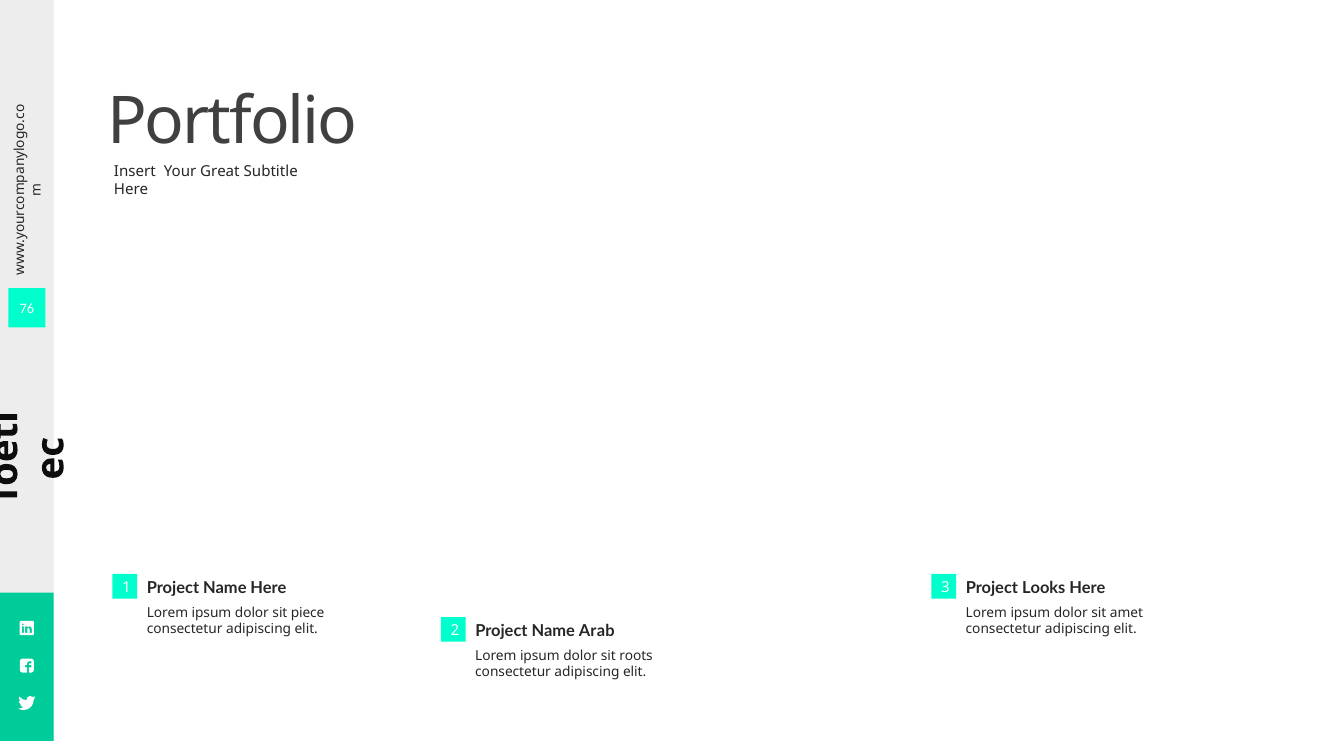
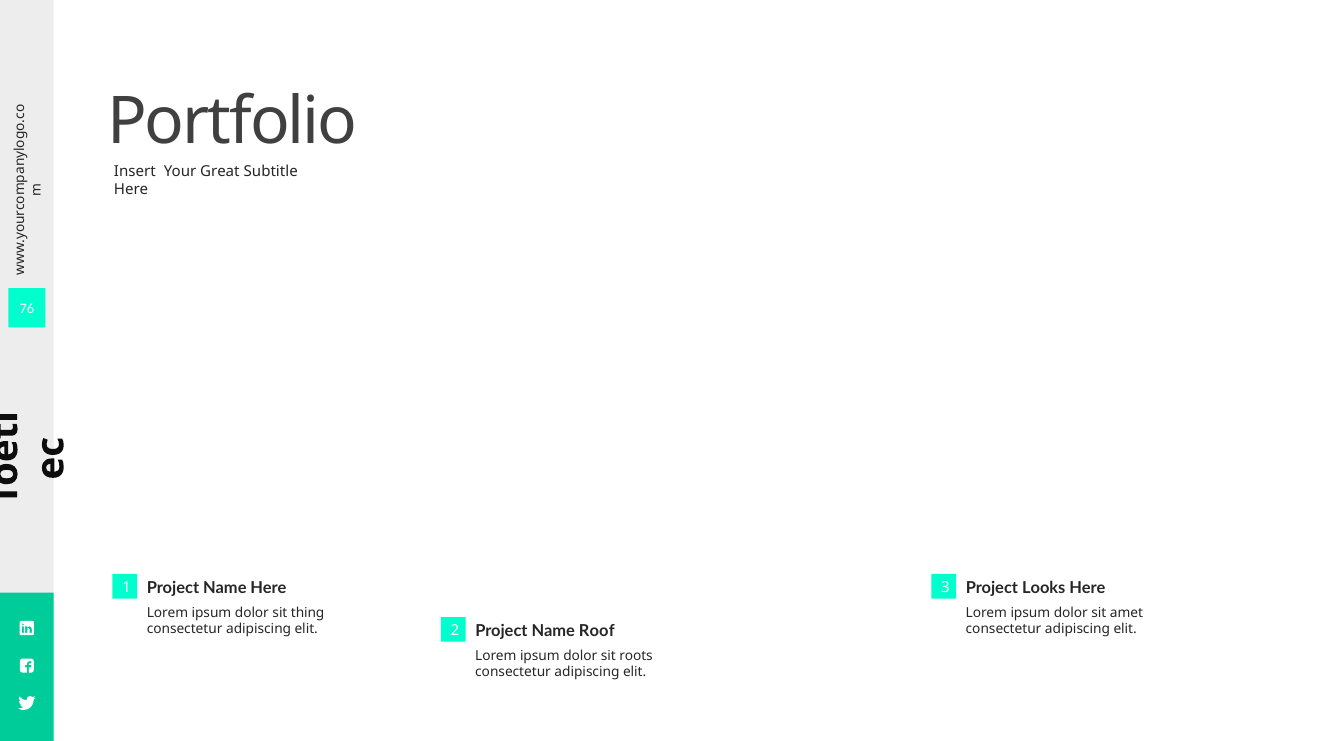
piece: piece -> thing
Arab: Arab -> Roof
